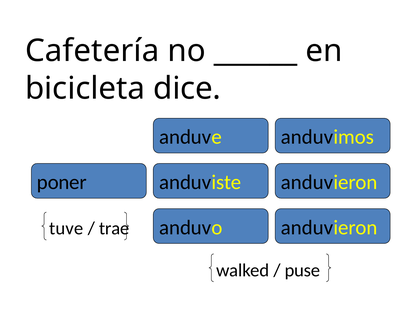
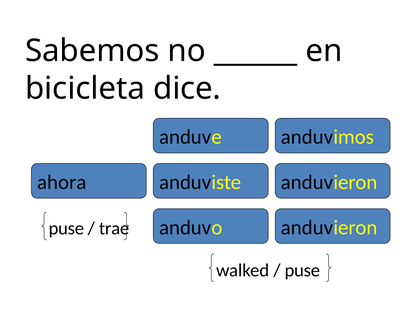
Cafetería: Cafetería -> Sabemos
poner: poner -> ahora
tuve at (66, 229): tuve -> puse
